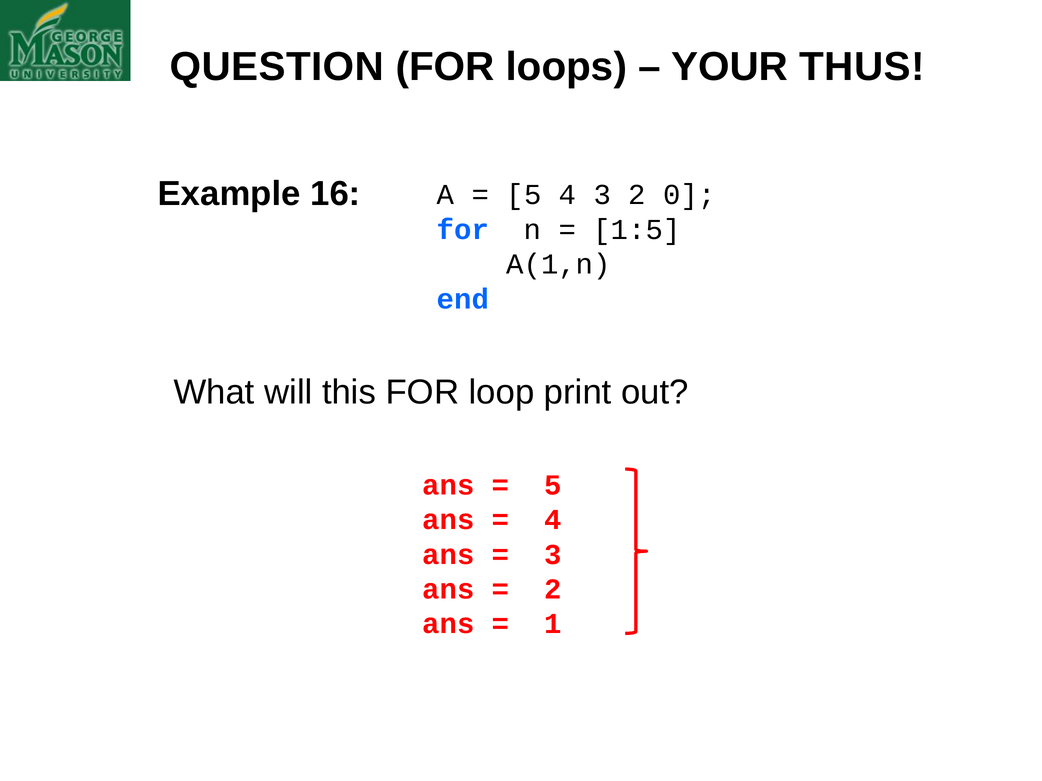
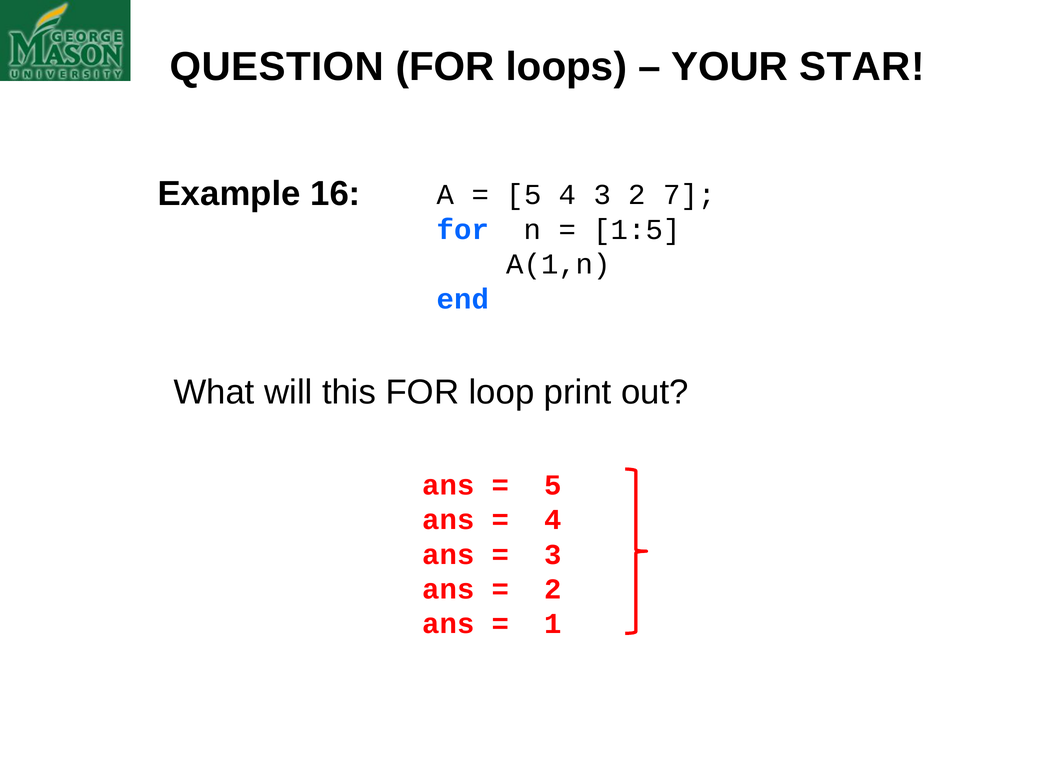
THUS: THUS -> STAR
0: 0 -> 7
